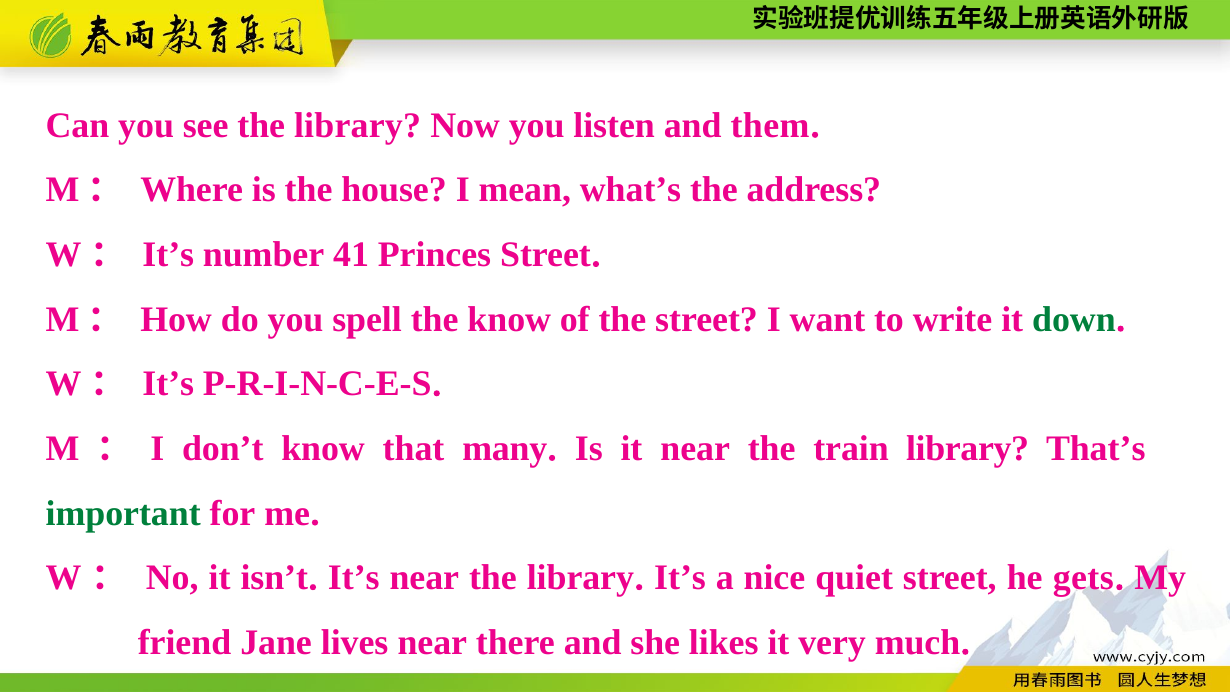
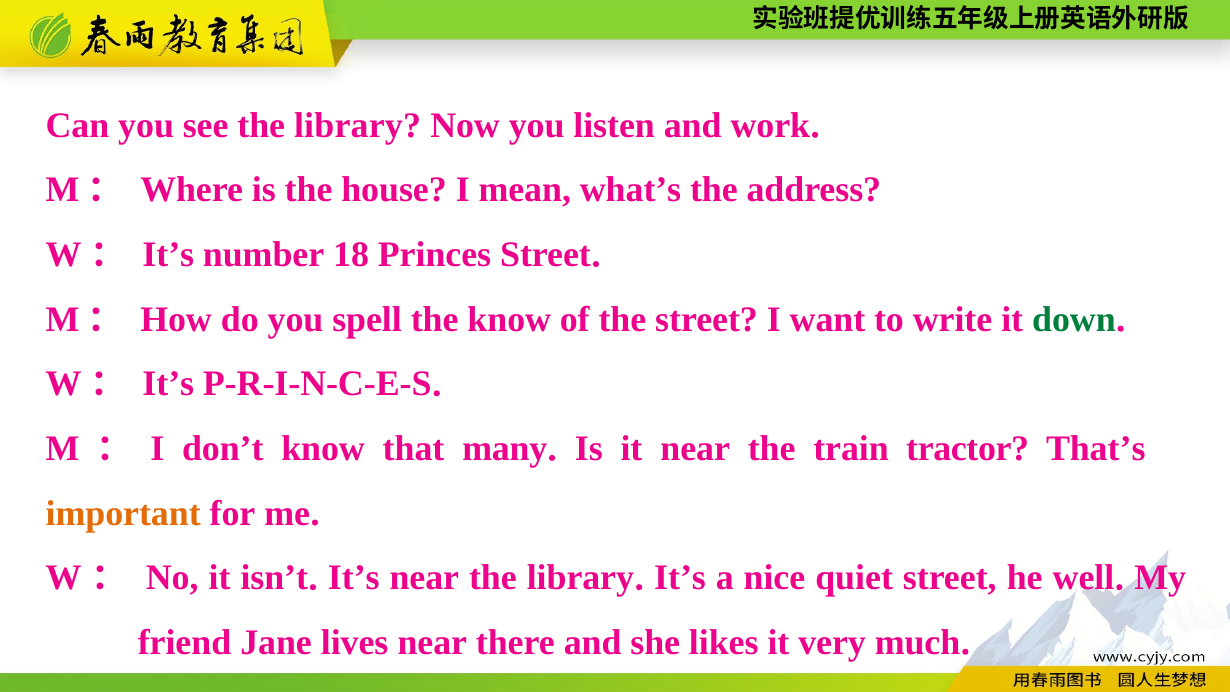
them: them -> work
41: 41 -> 18
train library: library -> tractor
important colour: green -> orange
gets: gets -> well
